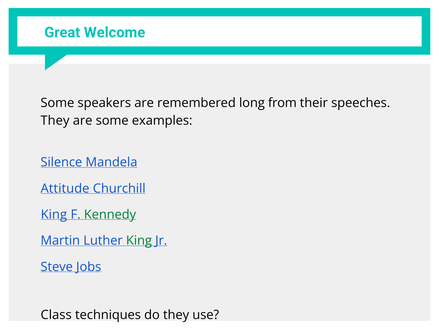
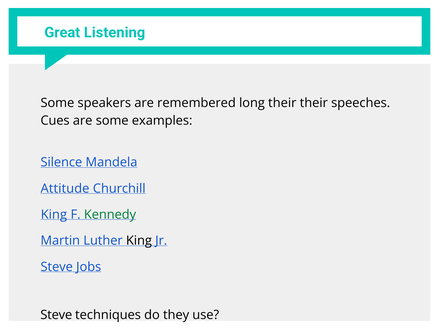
Welcome: Welcome -> Listening
long from: from -> their
They at (55, 121): They -> Cues
King at (139, 241) colour: green -> black
Class at (56, 315): Class -> Steve
